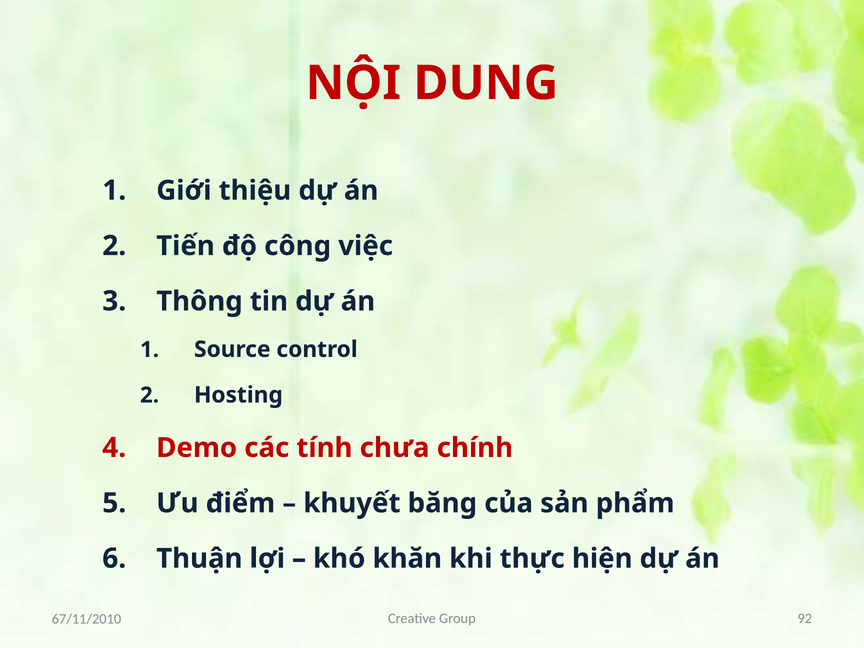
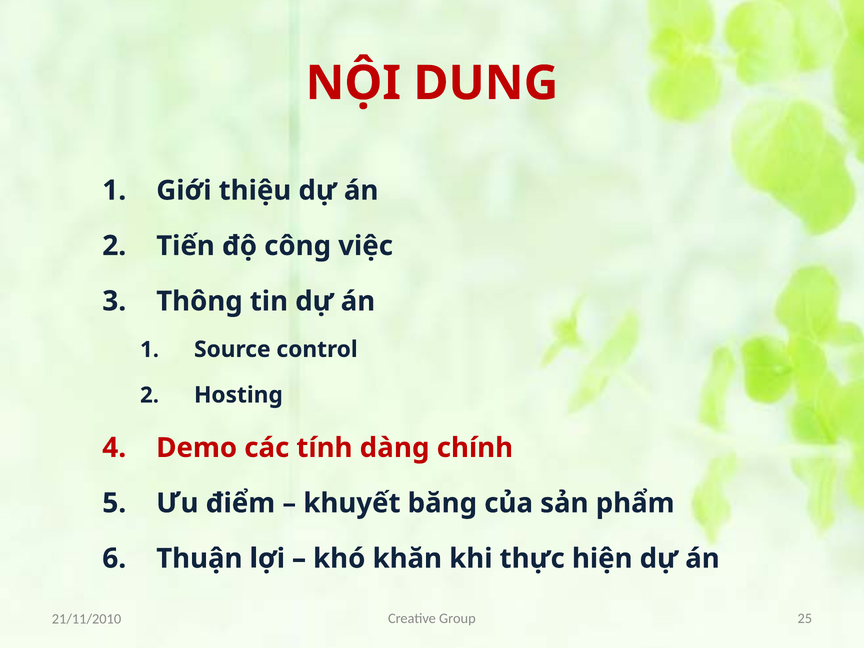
chưa: chưa -> dàng
92: 92 -> 25
67/11/2010: 67/11/2010 -> 21/11/2010
